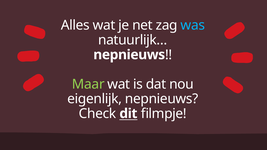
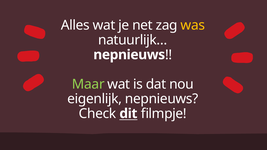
was colour: light blue -> yellow
